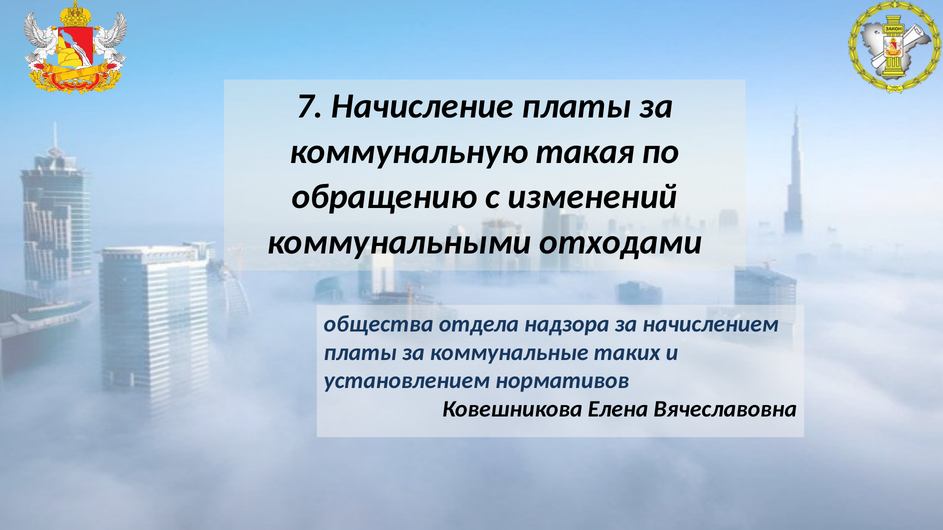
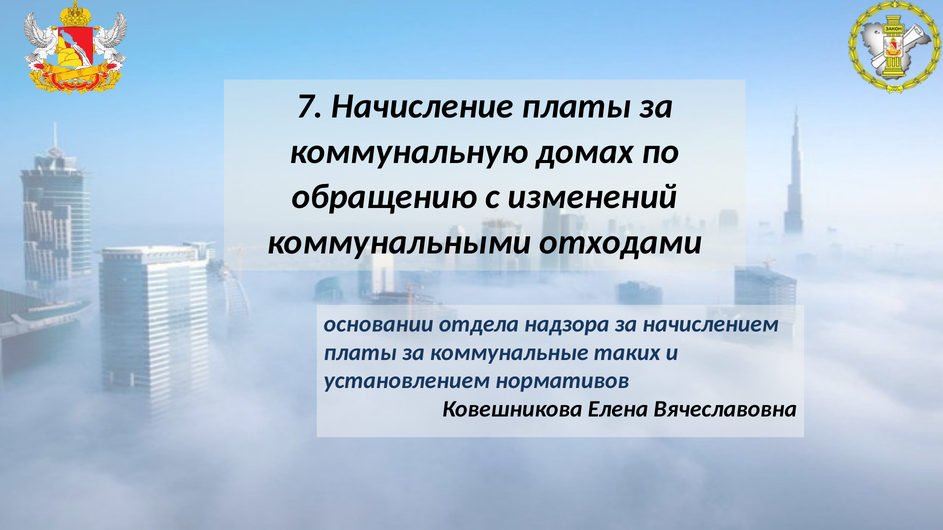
такая: такая -> домах
общества: общества -> основании
